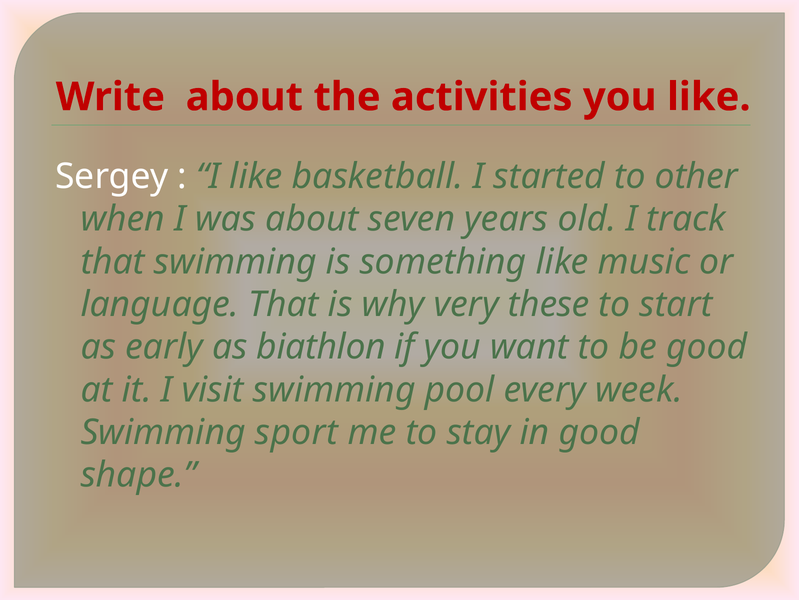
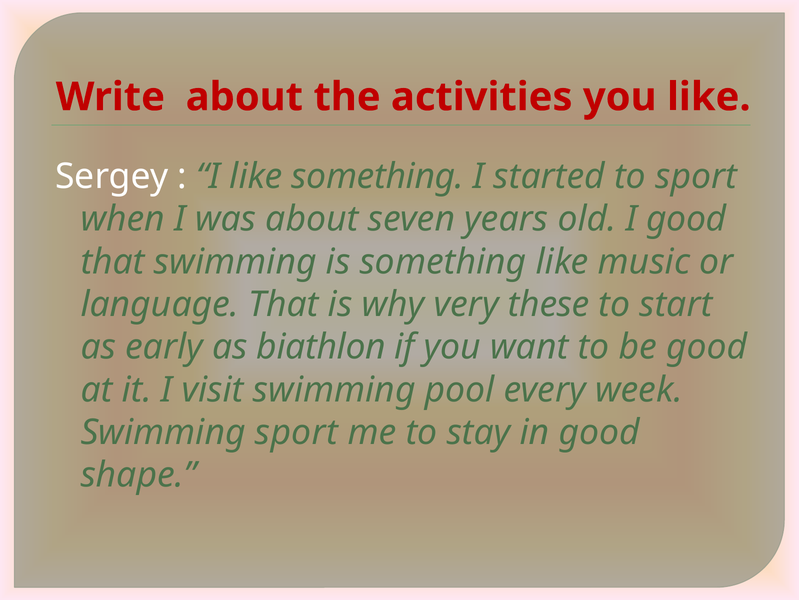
like basketball: basketball -> something
to other: other -> sport
I track: track -> good
